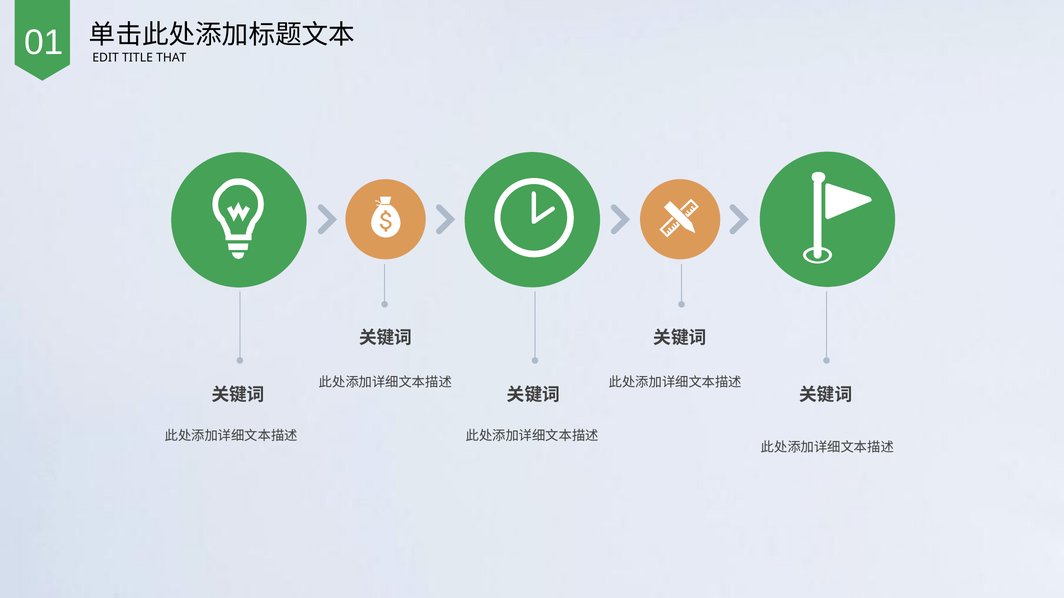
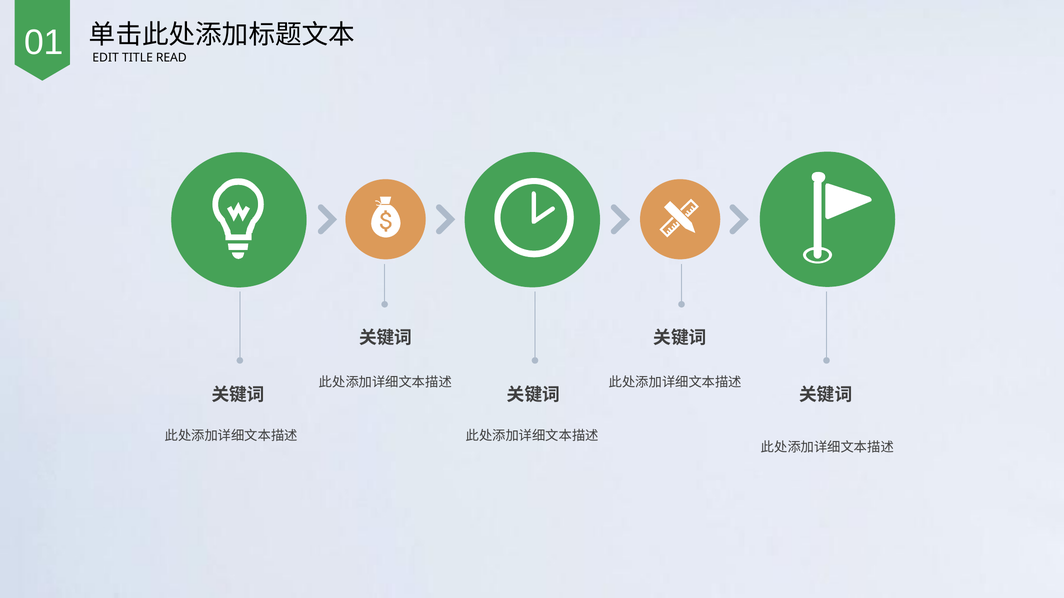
THAT: THAT -> READ
